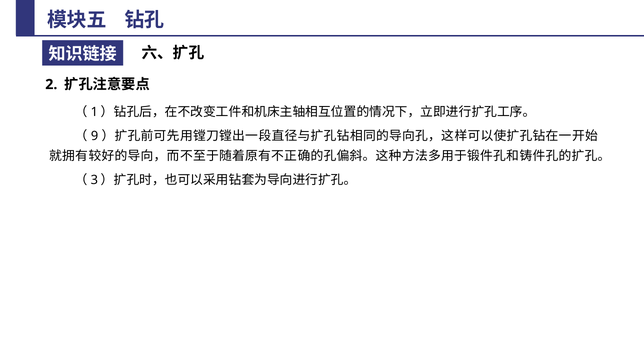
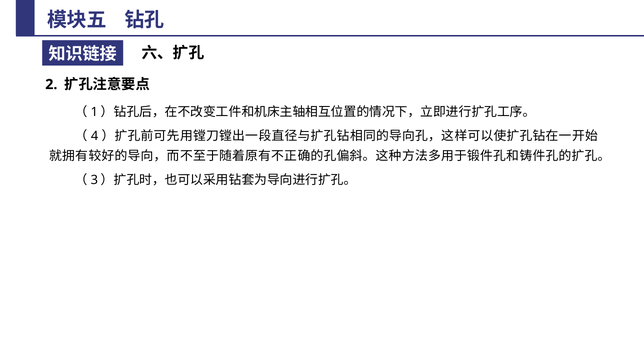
9: 9 -> 4
